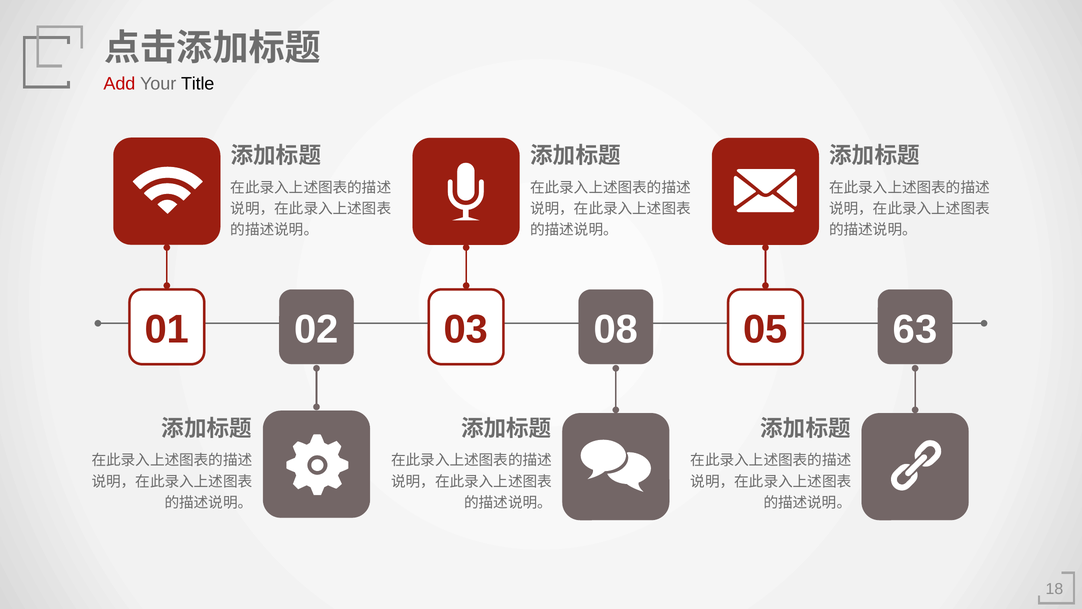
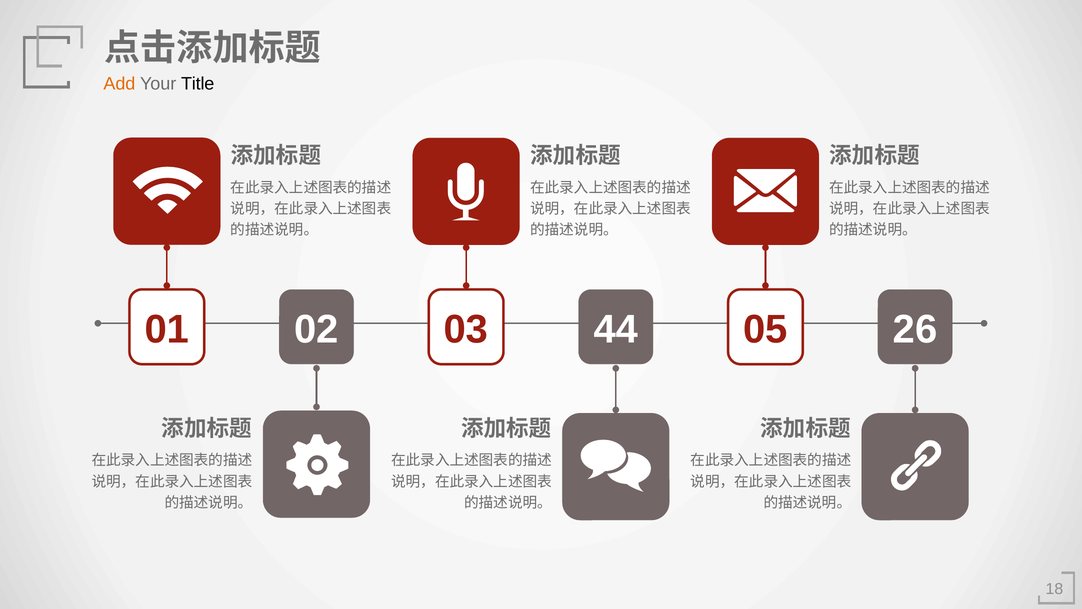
Add colour: red -> orange
08: 08 -> 44
63: 63 -> 26
